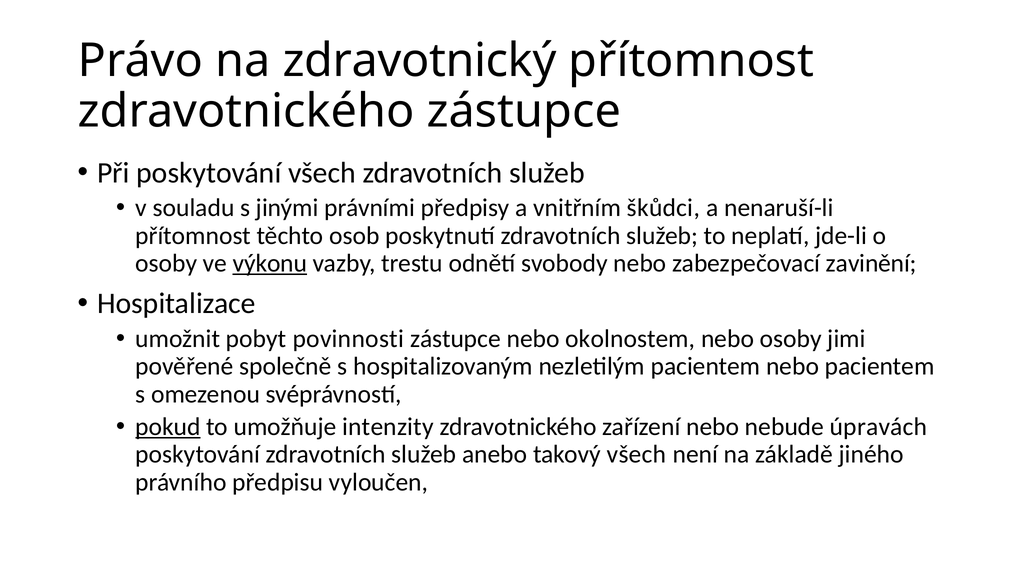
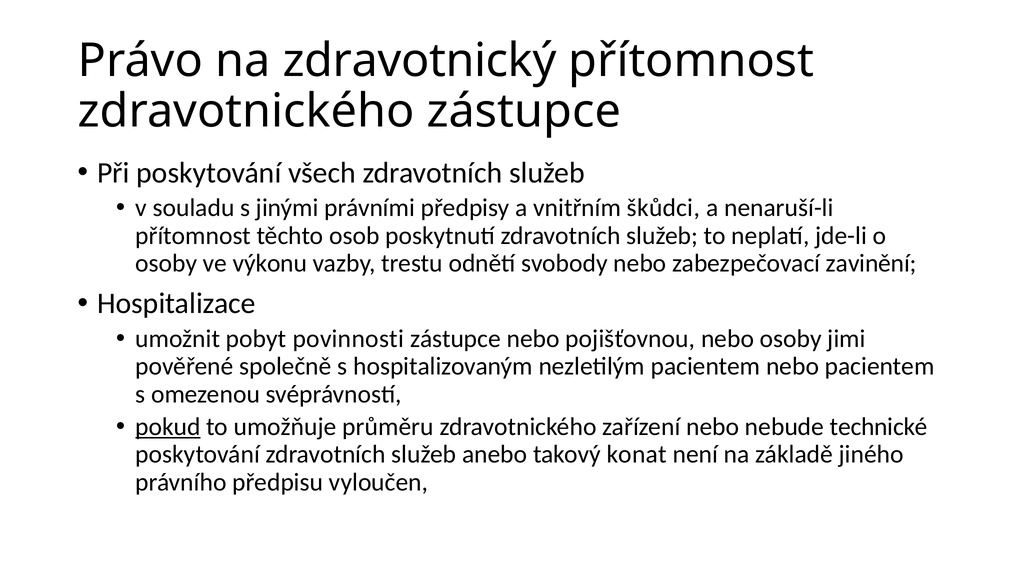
výkonu underline: present -> none
okolnostem: okolnostem -> pojišťovnou
intenzity: intenzity -> průměru
úpravách: úpravách -> technické
takový všech: všech -> konat
